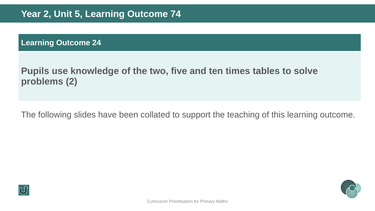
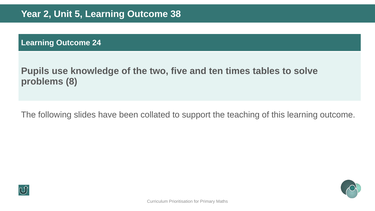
74: 74 -> 38
problems 2: 2 -> 8
